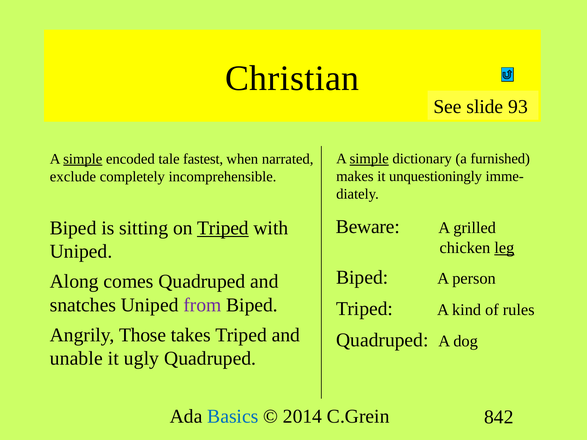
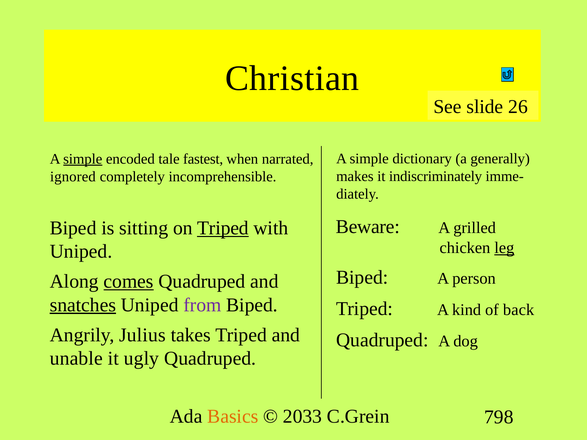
93: 93 -> 26
simple at (369, 159) underline: present -> none
furnished: furnished -> generally
unquestioningly: unquestioningly -> indiscriminately
exclude: exclude -> ignored
comes underline: none -> present
snatches underline: none -> present
rules: rules -> back
Those: Those -> Julius
Basics colour: blue -> orange
2014: 2014 -> 2033
842: 842 -> 798
